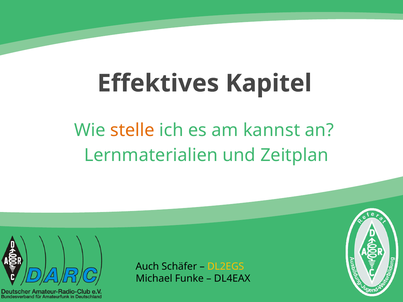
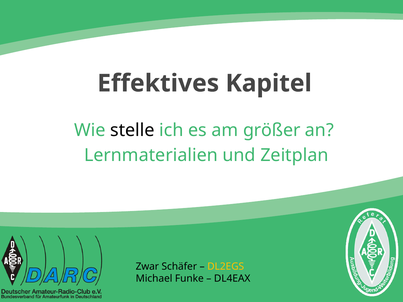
stelle colour: orange -> black
kannst: kannst -> größer
Auch: Auch -> Zwar
